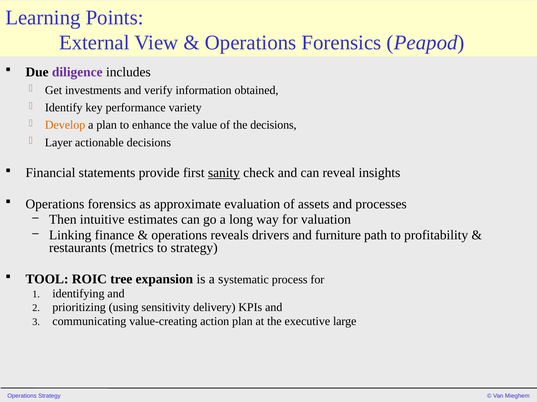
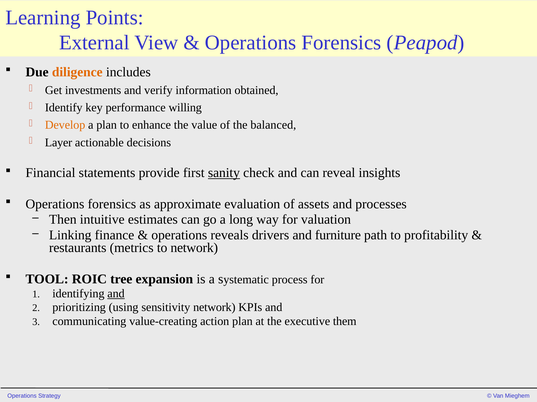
diligence colour: purple -> orange
variety: variety -> willing
the decisions: decisions -> balanced
to strategy: strategy -> network
and at (116, 294) underline: none -> present
sensitivity delivery: delivery -> network
large: large -> them
